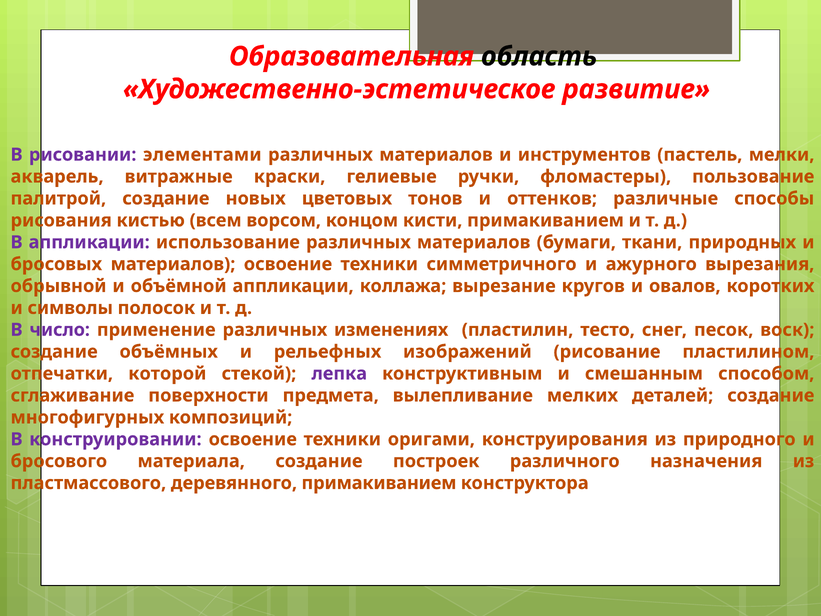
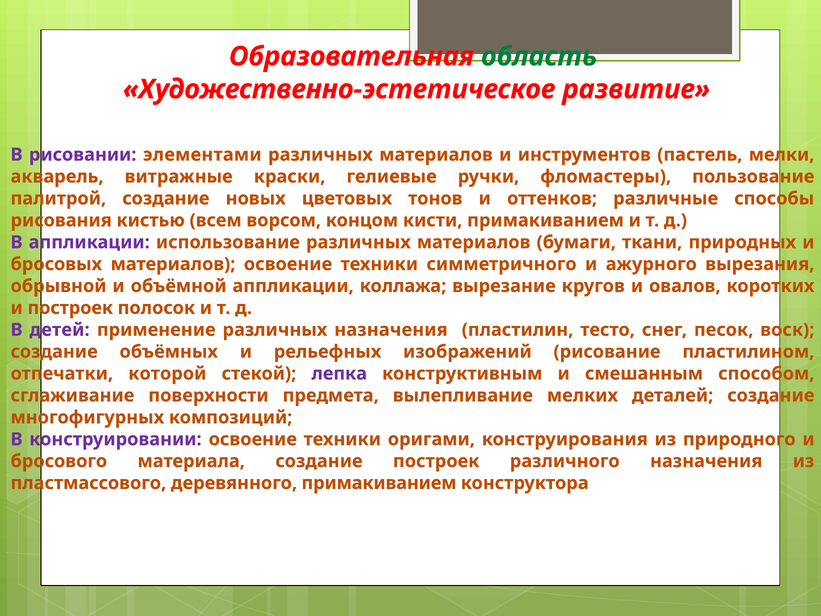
область colour: black -> green
и символы: символы -> построек
число: число -> детей
различных изменениях: изменениях -> назначения
